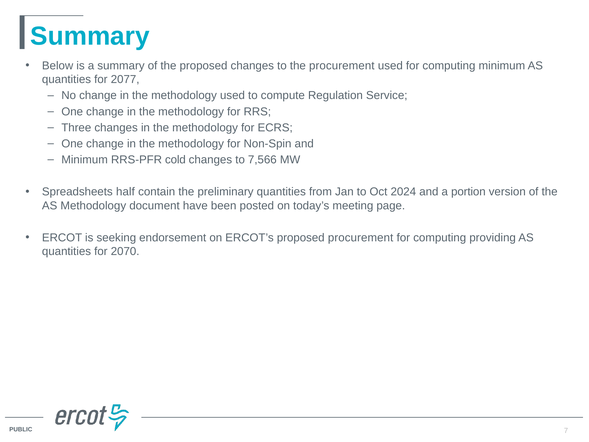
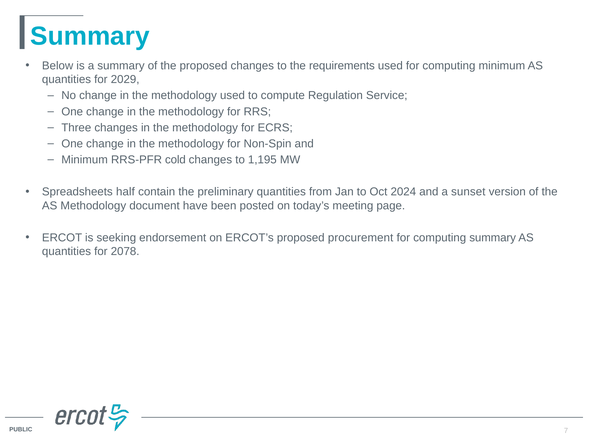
the procurement: procurement -> requirements
2077: 2077 -> 2029
7,566: 7,566 -> 1,195
portion: portion -> sunset
computing providing: providing -> summary
2070: 2070 -> 2078
